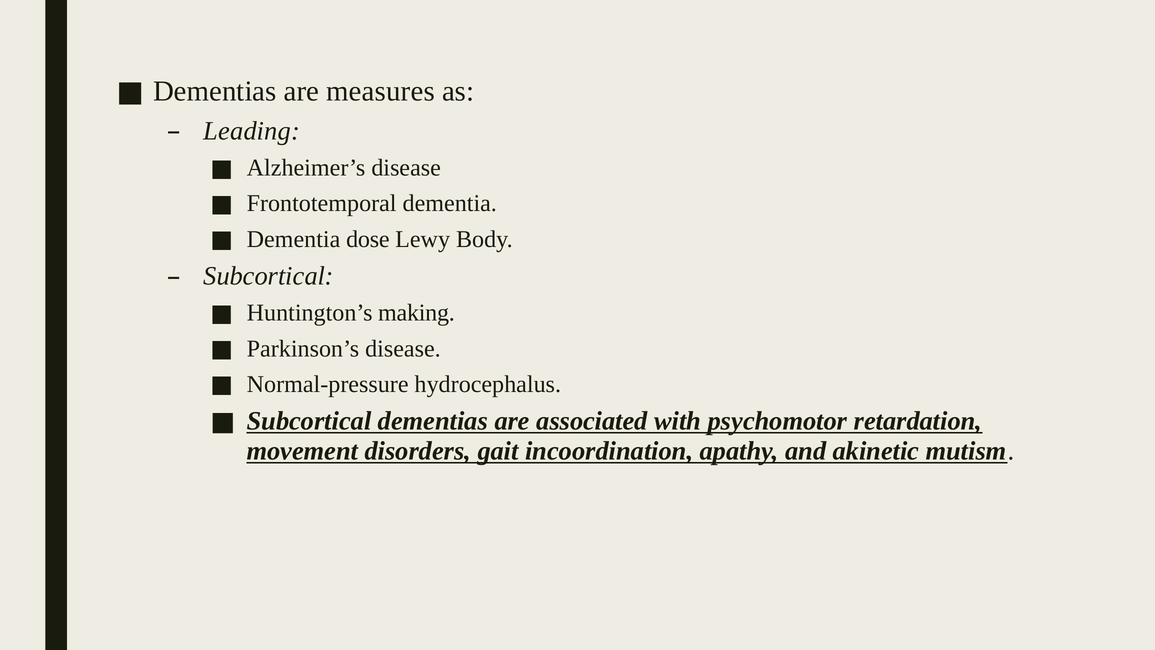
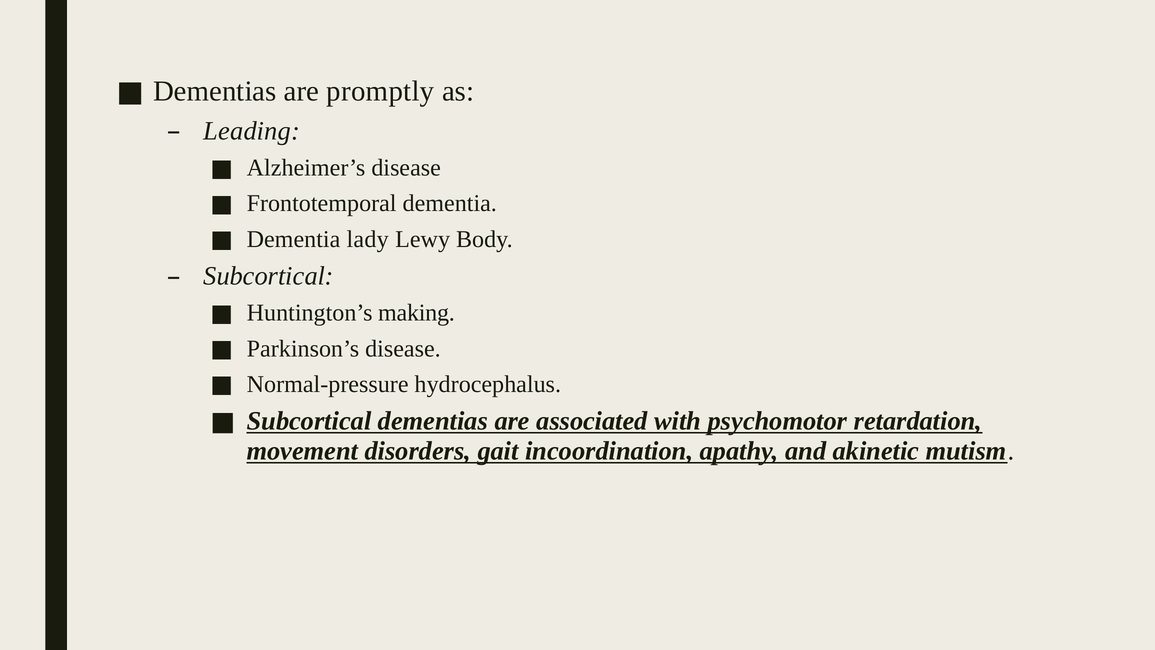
measures: measures -> promptly
dose: dose -> lady
